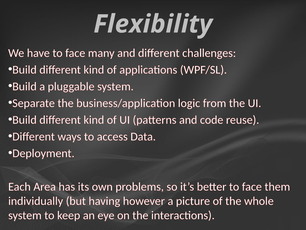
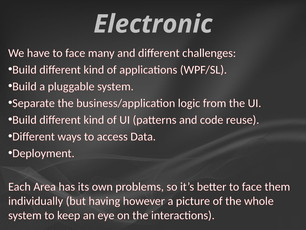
Flexibility: Flexibility -> Electronic
